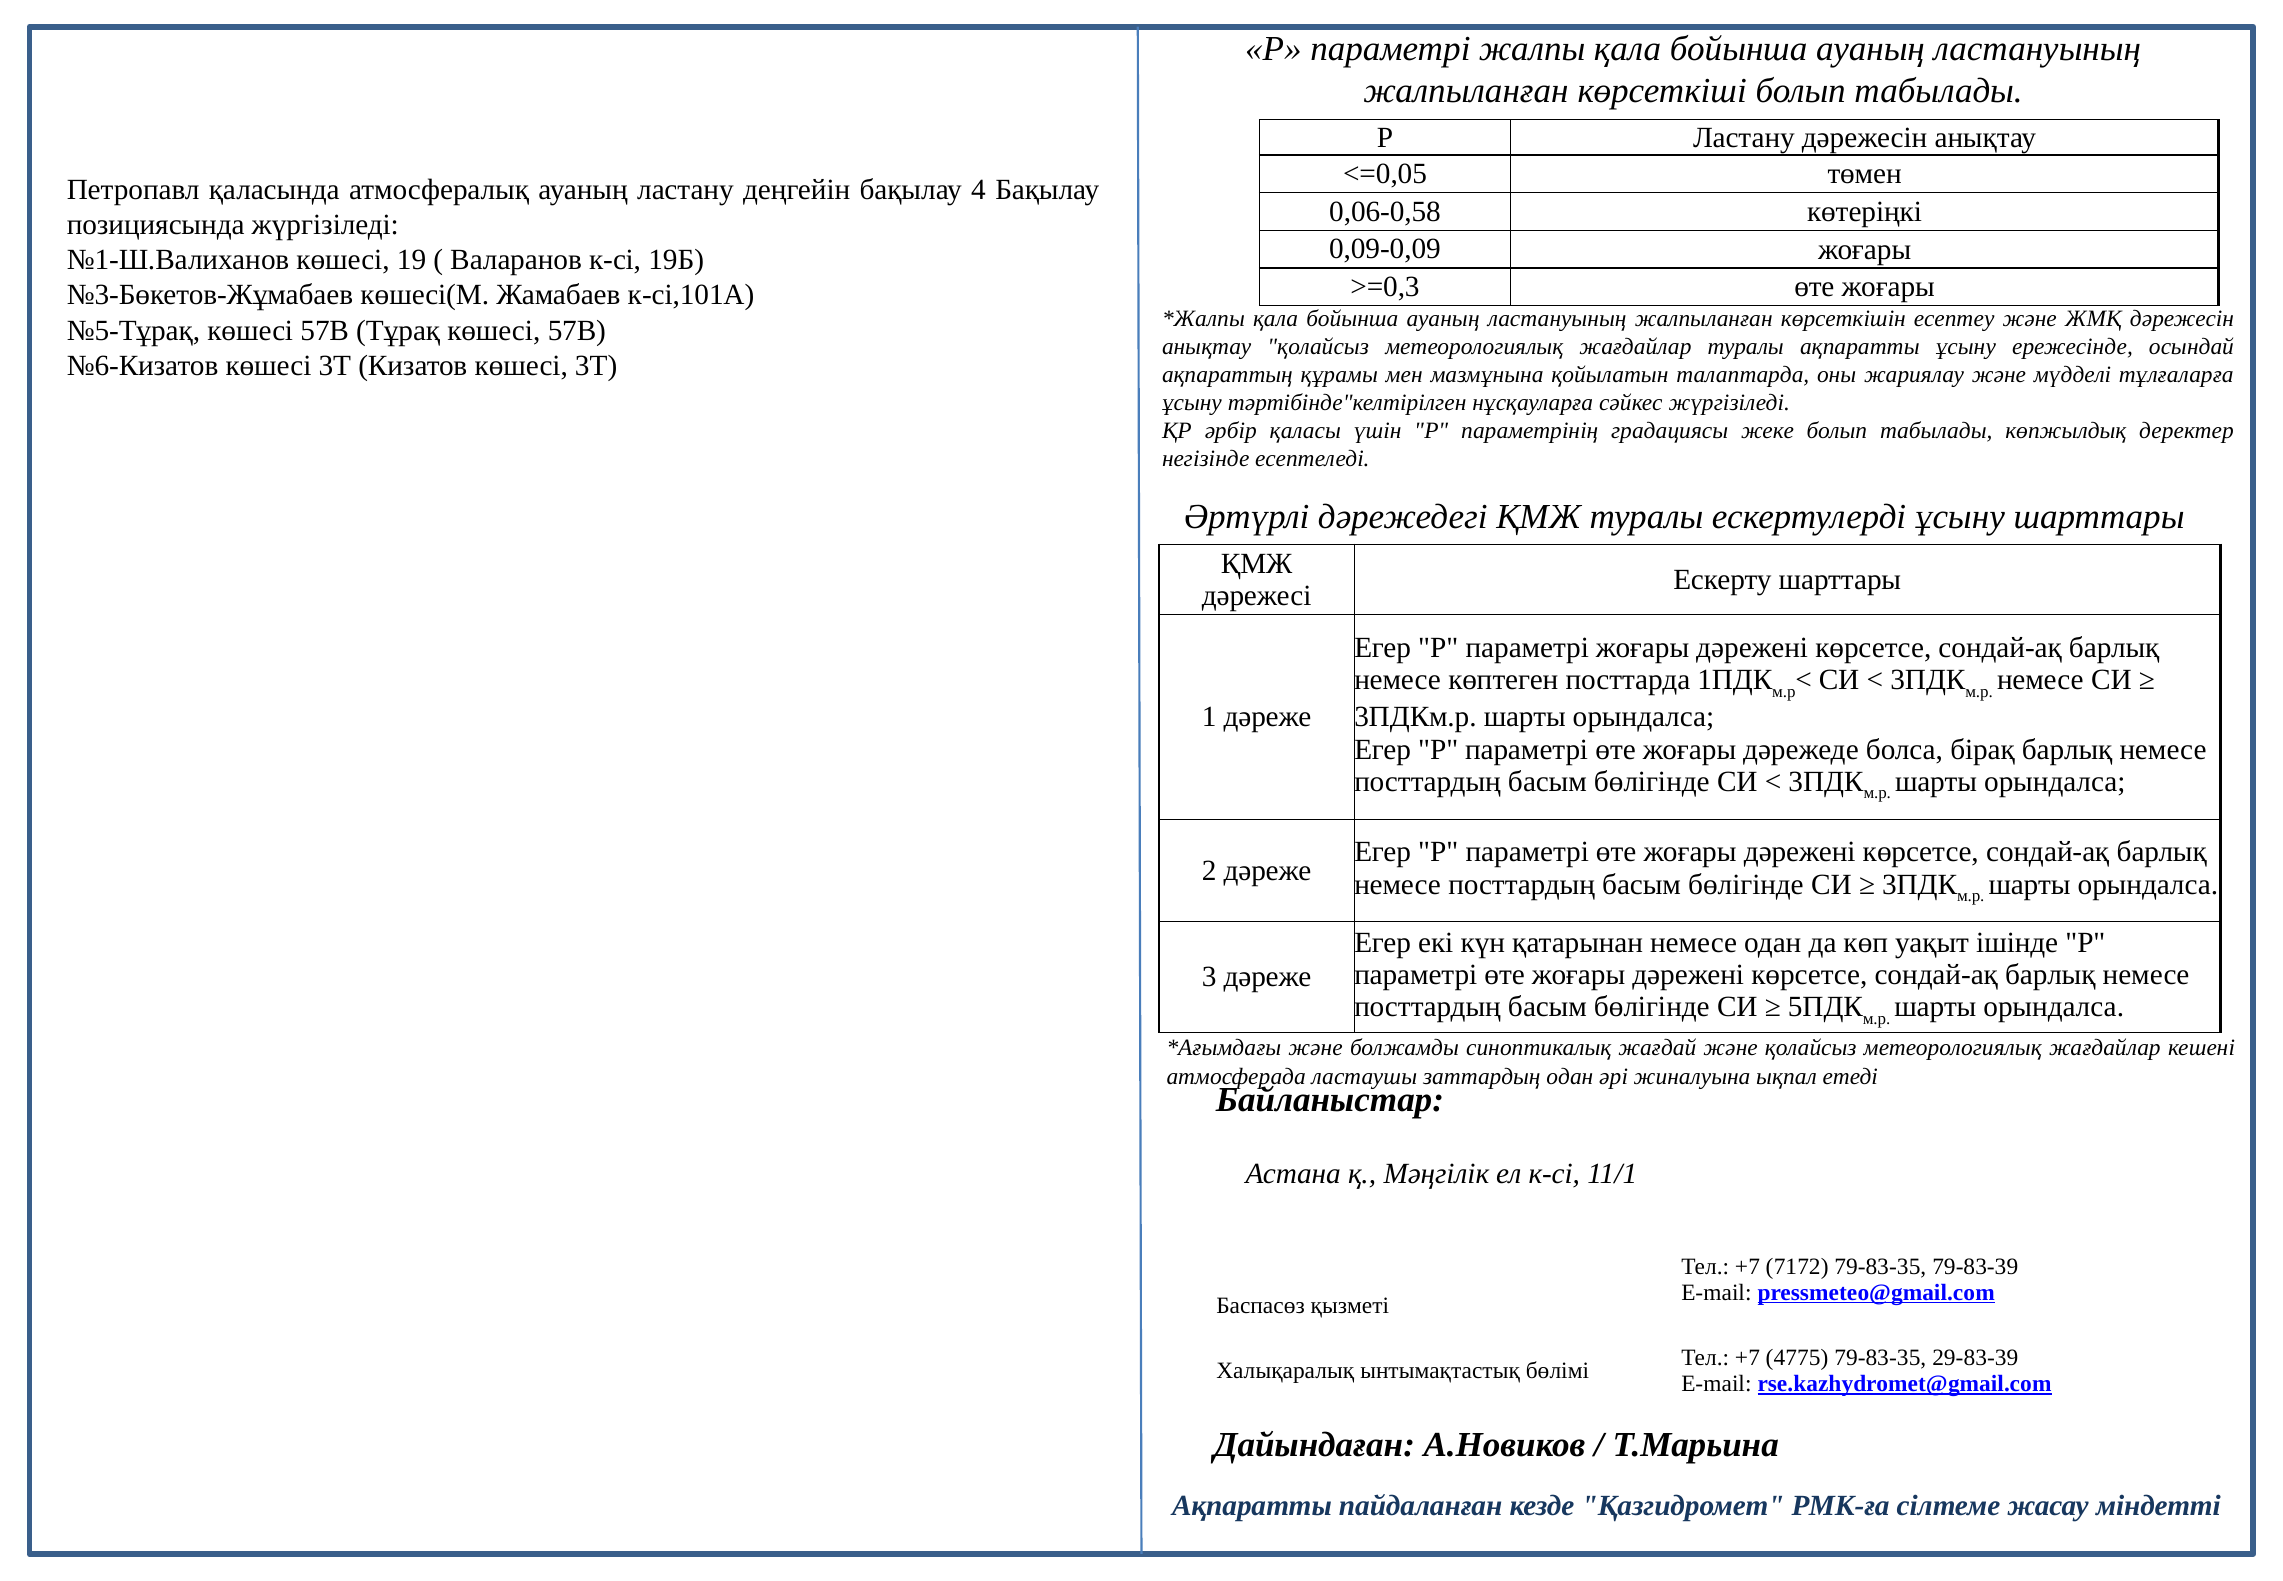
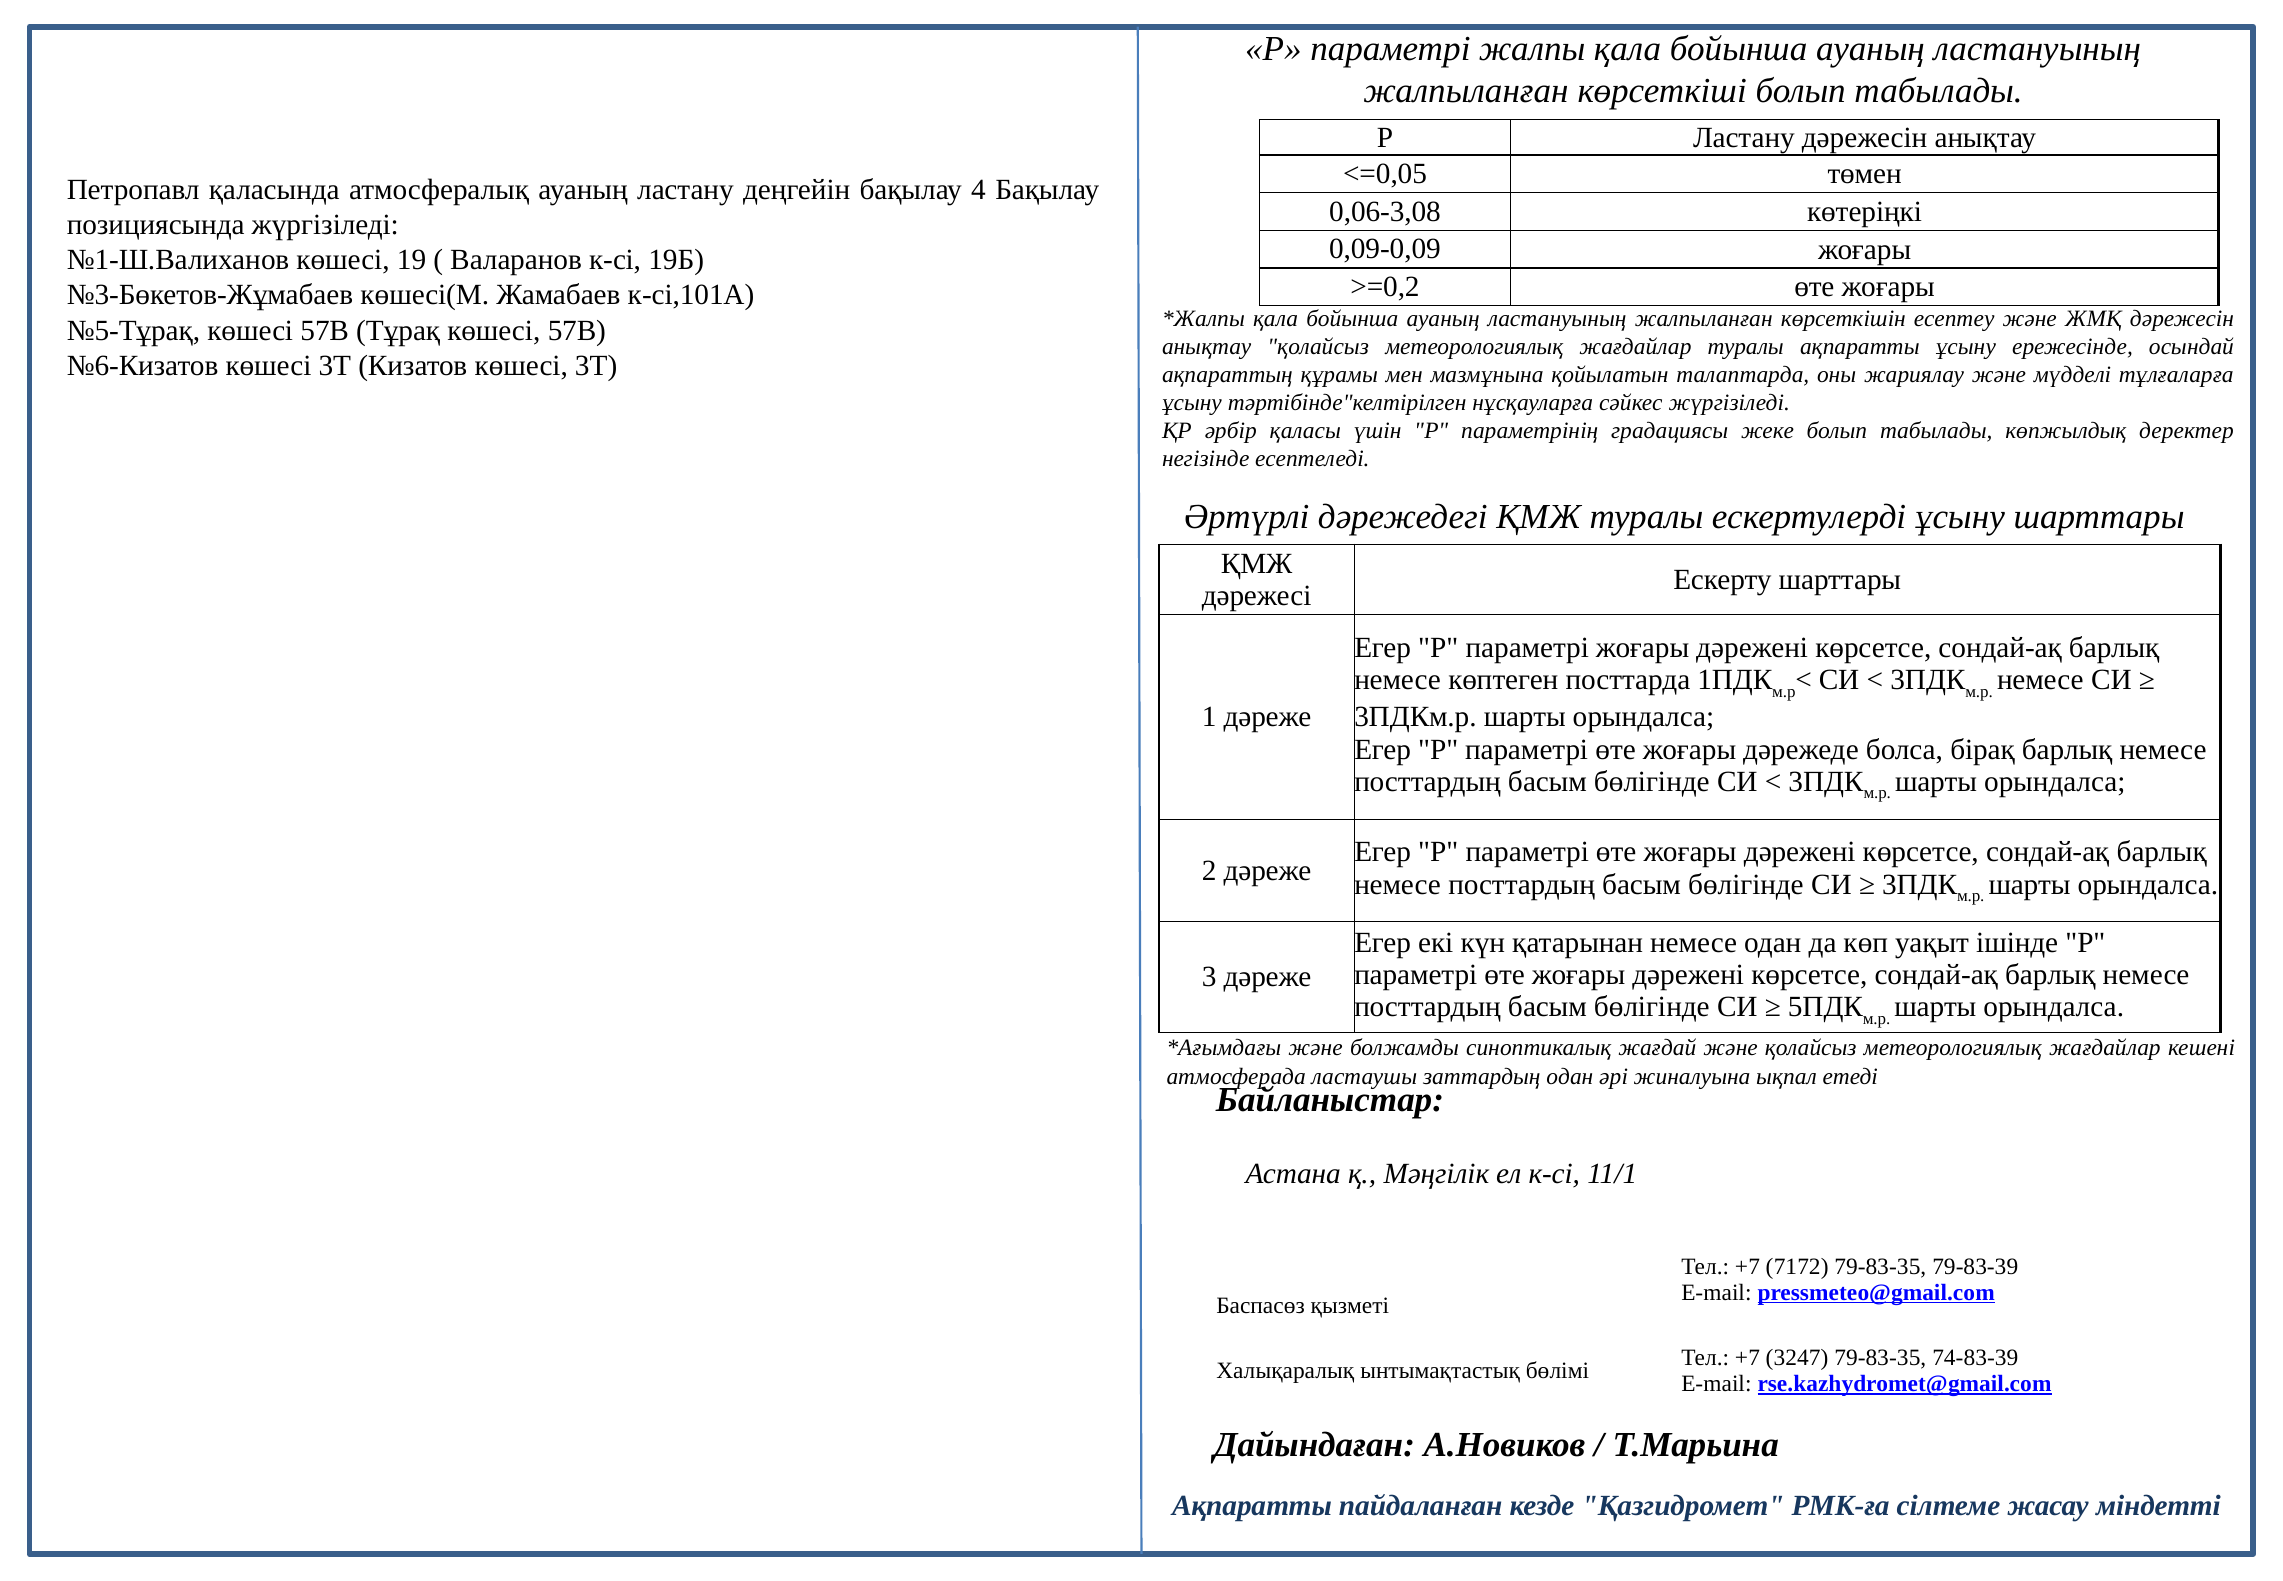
0,06-0,58: 0,06-0,58 -> 0,06-3,08
>=0,3: >=0,3 -> >=0,2
4775: 4775 -> 3247
29-83-39: 29-83-39 -> 74-83-39
